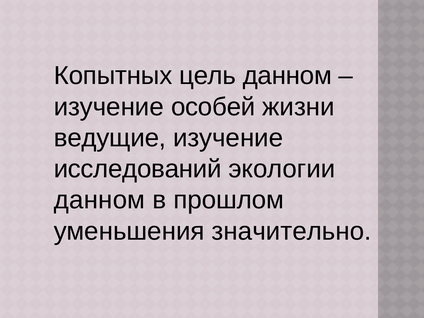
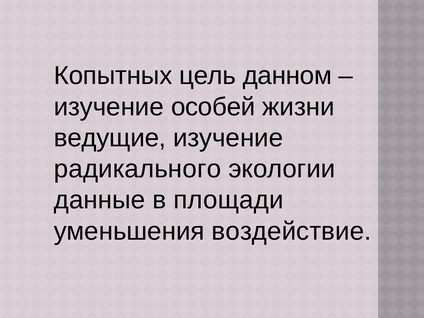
исследований: исследований -> радикального
данном at (99, 200): данном -> данные
прошлом: прошлом -> площади
значительно: значительно -> воздействие
